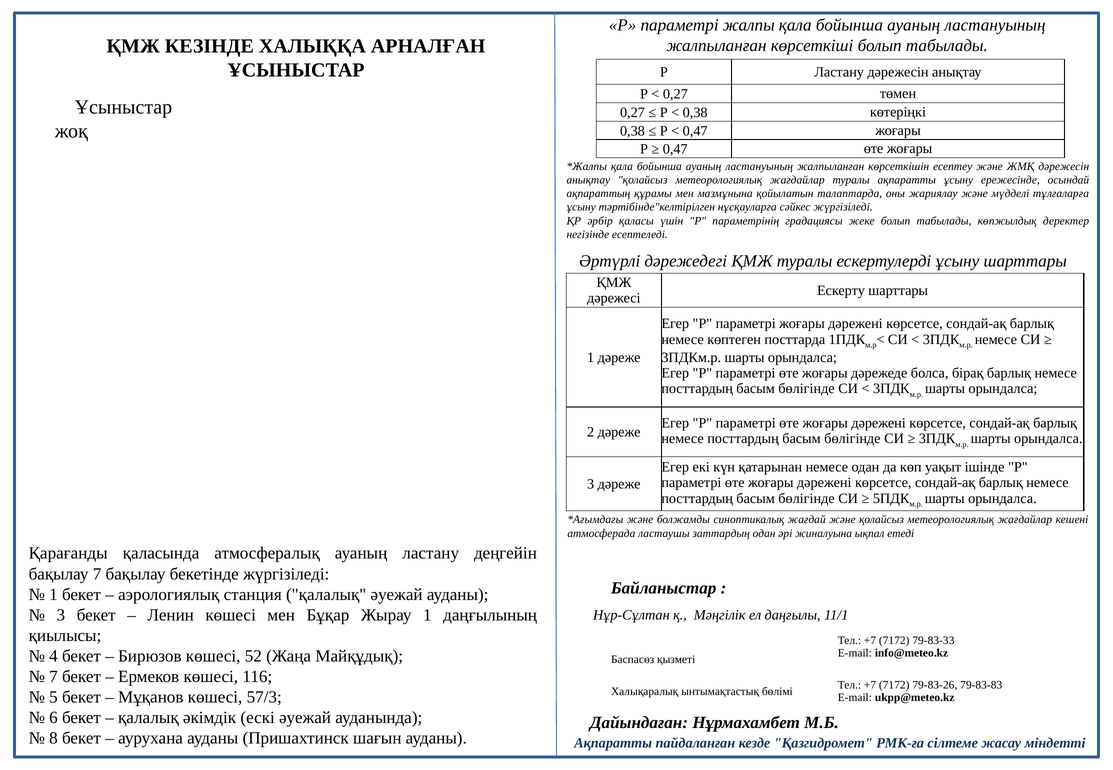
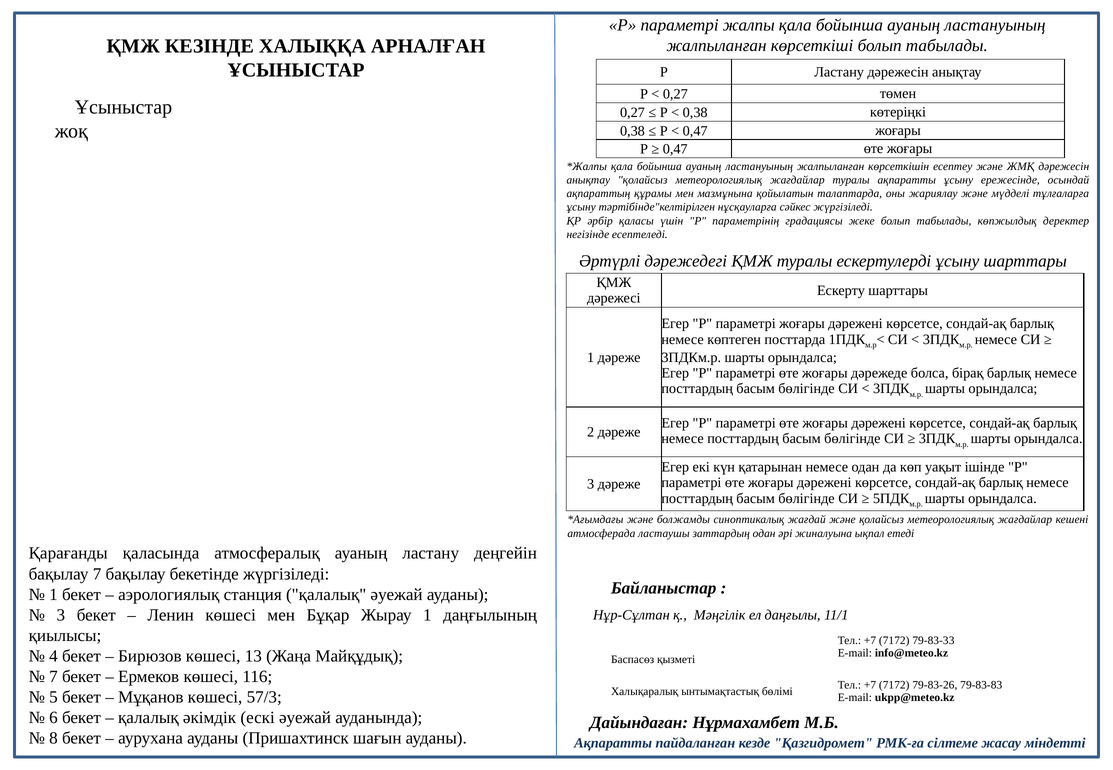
52: 52 -> 13
